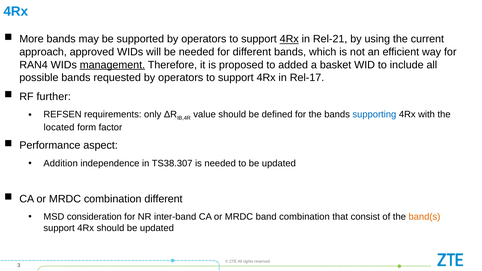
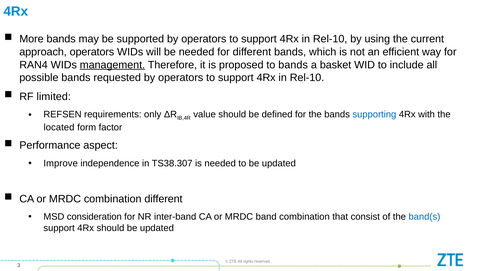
4Rx at (289, 39) underline: present -> none
Rel-21 at (330, 39): Rel-21 -> Rel-10
approach approved: approved -> operators
to added: added -> bands
Rel-17 at (307, 78): Rel-17 -> Rel-10
further: further -> limited
Addition: Addition -> Improve
band(s colour: orange -> blue
